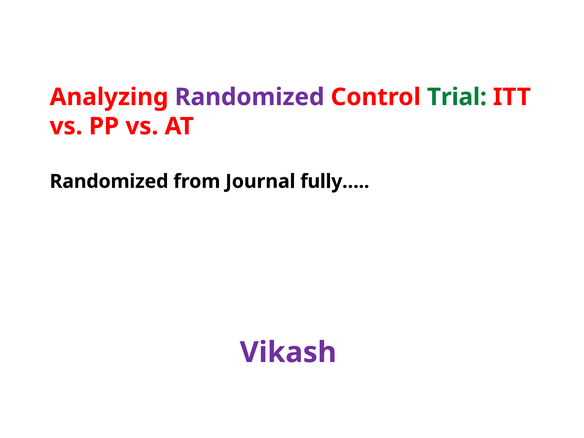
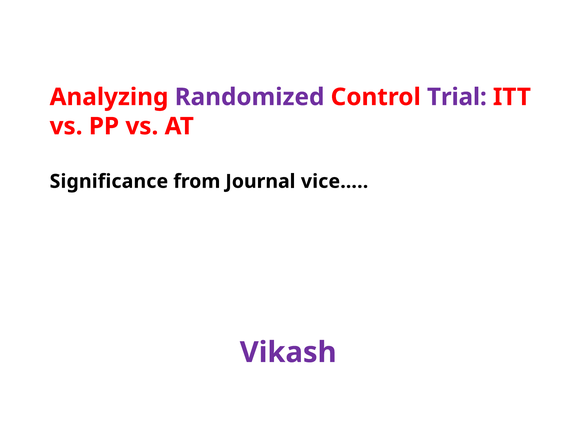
Trial colour: green -> purple
Randomized at (109, 181): Randomized -> Significance
fully…: fully… -> vice…
